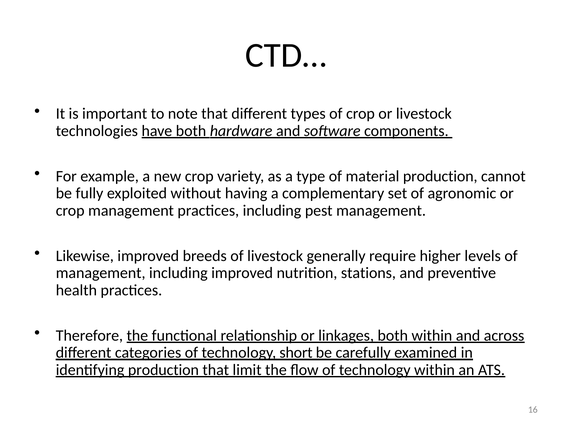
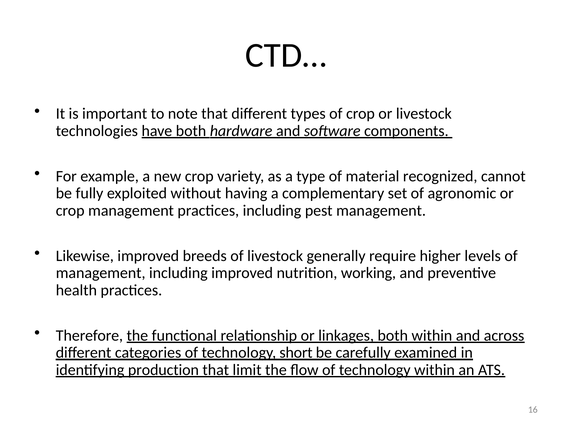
material production: production -> recognized
stations: stations -> working
